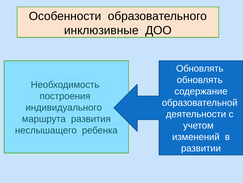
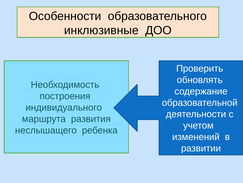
Обновлять at (200, 68): Обновлять -> Проверить
